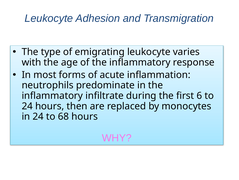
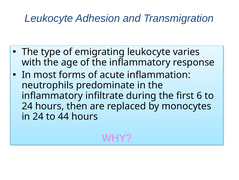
68: 68 -> 44
